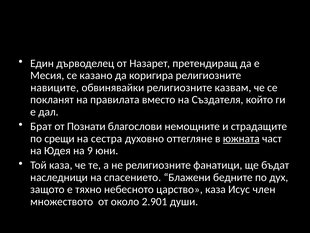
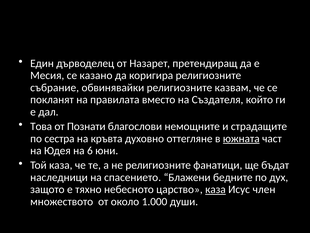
навиците: навиците -> събрание
Брат: Брат -> Това
срещи: срещи -> сестра
сестра: сестра -> кръвта
9: 9 -> 6
каза at (215, 189) underline: none -> present
2.901: 2.901 -> 1.000
